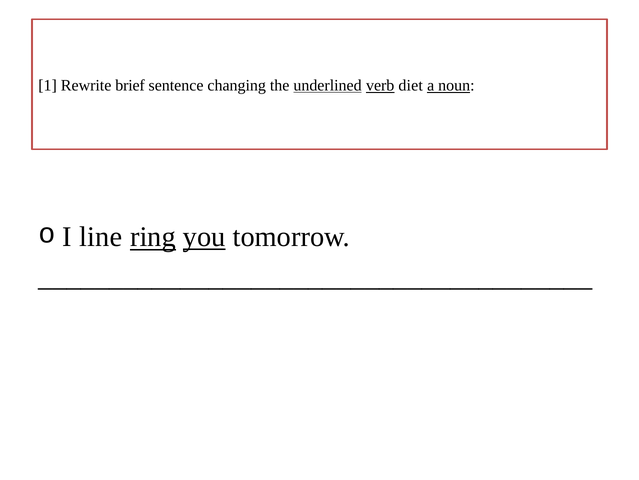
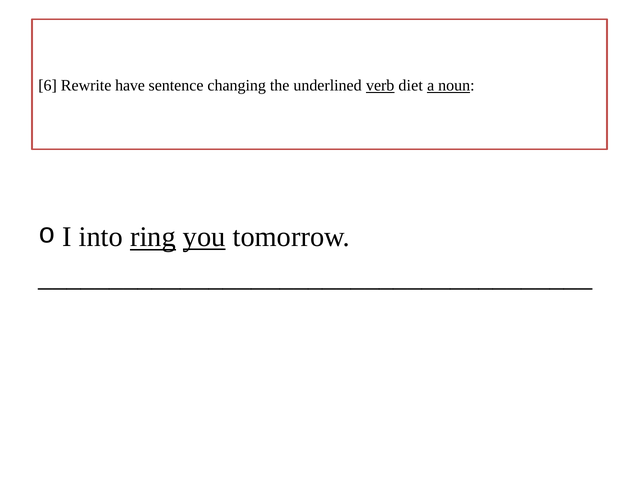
1: 1 -> 6
brief: brief -> have
underlined underline: present -> none
line: line -> into
